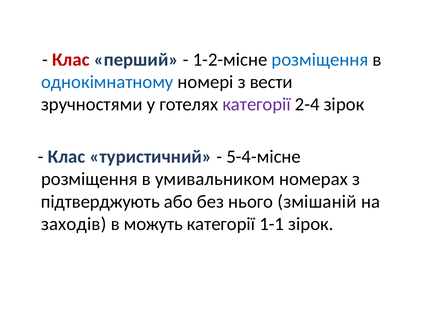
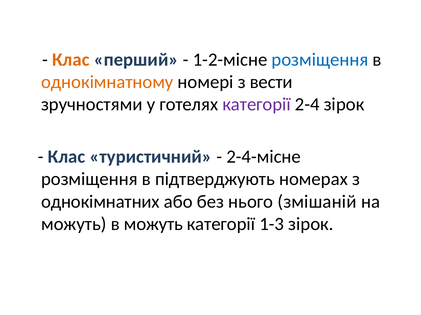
Клас at (71, 60) colour: red -> orange
однокімнатному colour: blue -> orange
5-4-місне: 5-4-місне -> 2-4-місне
умивальником: умивальником -> підтверджують
підтверджують: підтверджують -> однокімнатних
заходів at (74, 224): заходів -> можуть
1-1: 1-1 -> 1-3
